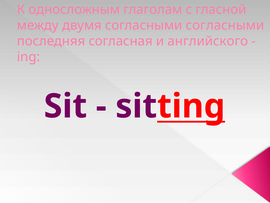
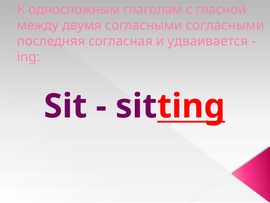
английского: английского -> удваивается
